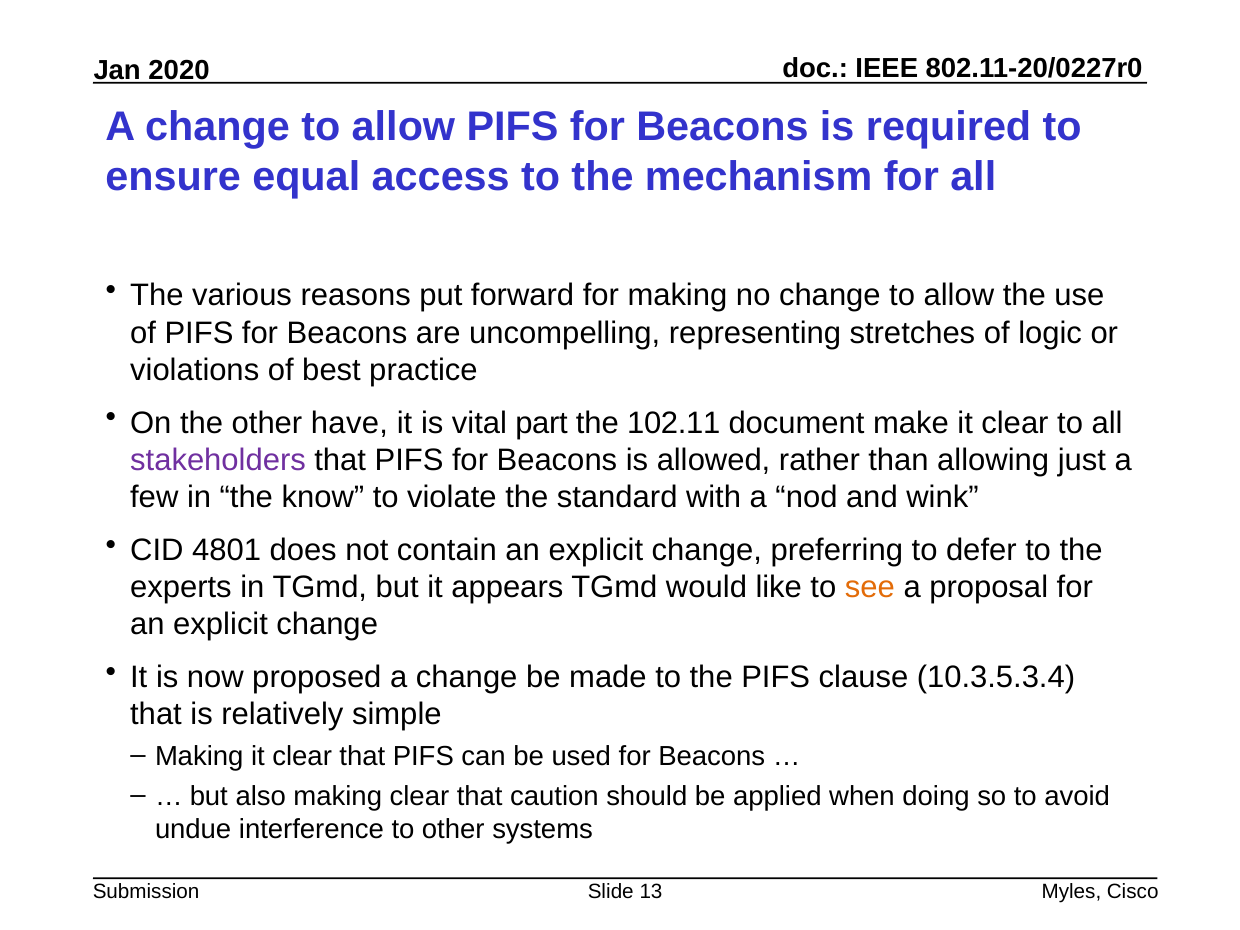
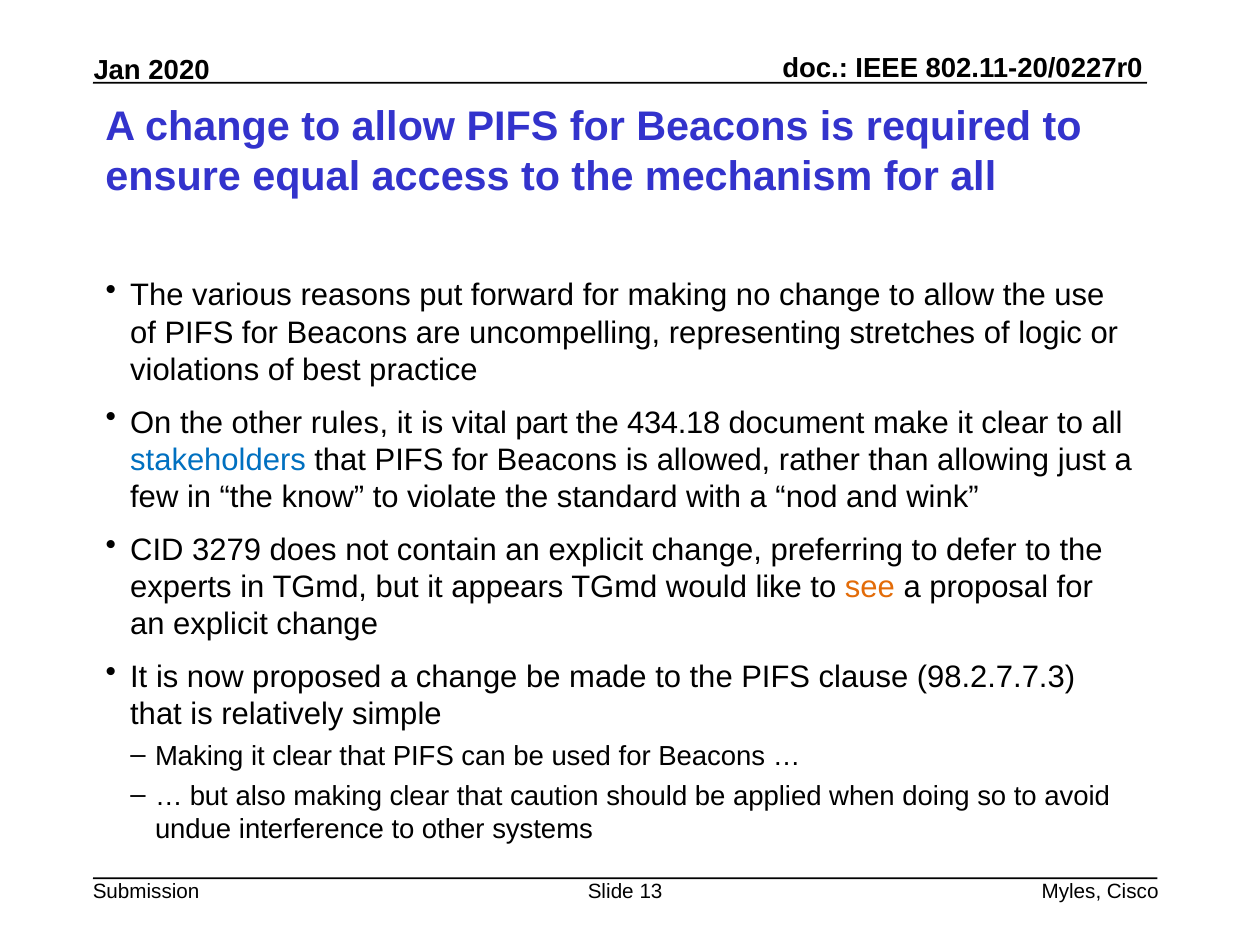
have: have -> rules
102.11: 102.11 -> 434.18
stakeholders colour: purple -> blue
4801: 4801 -> 3279
10.3.5.3.4: 10.3.5.3.4 -> 98.2.7.7.3
